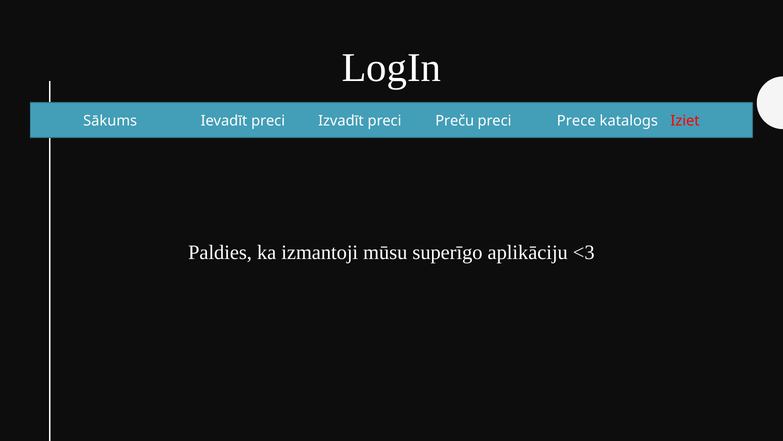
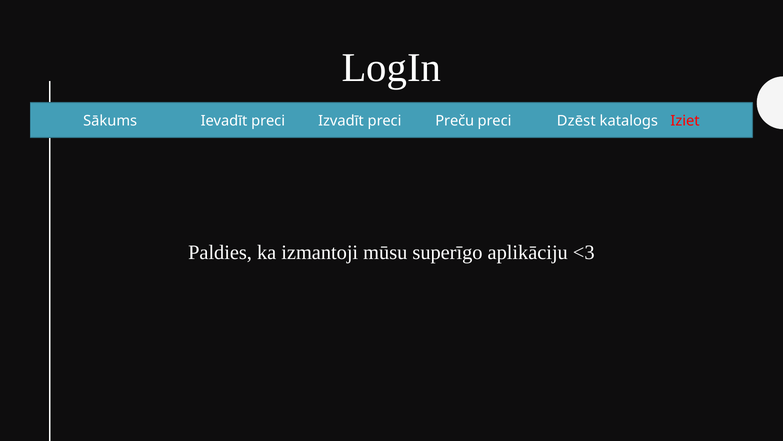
Prece: Prece -> Dzēst
